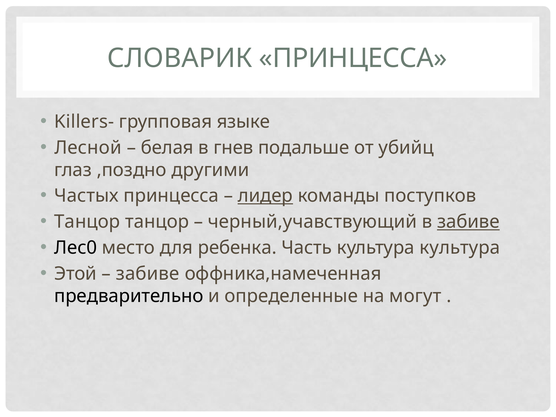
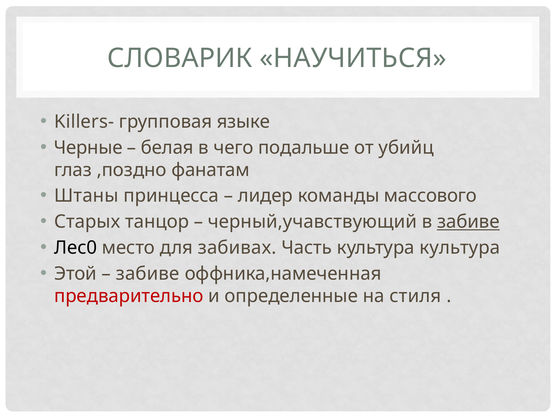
СЛОВАРИК ПРИНЦЕССА: ПРИНЦЕССА -> НАУЧИТЬСЯ
Лесной: Лесной -> Черные
гнев: гнев -> чего
другими: другими -> фанатам
Частых: Частых -> Штаны
лидер underline: present -> none
поступков: поступков -> массового
Танцор at (87, 222): Танцор -> Старых
ребенка: ребенка -> забивах
предварительно colour: black -> red
могут: могут -> стиля
